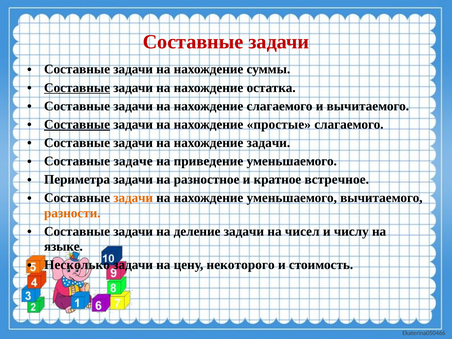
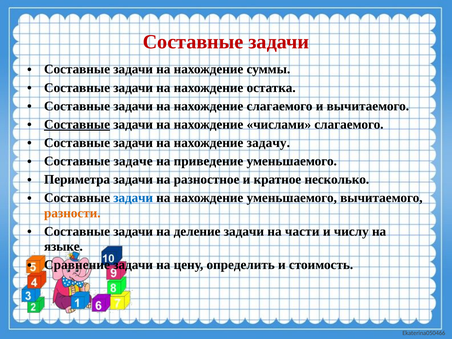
Составные at (77, 88) underline: present -> none
простые: простые -> числами
нахождение задачи: задачи -> задачу
встречное: встречное -> несколько
задачи at (133, 198) colour: orange -> blue
чисел: чисел -> части
Несколько: Несколько -> Сравнение
некоторого: некоторого -> определить
